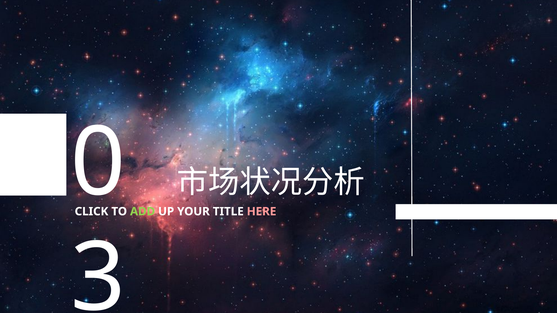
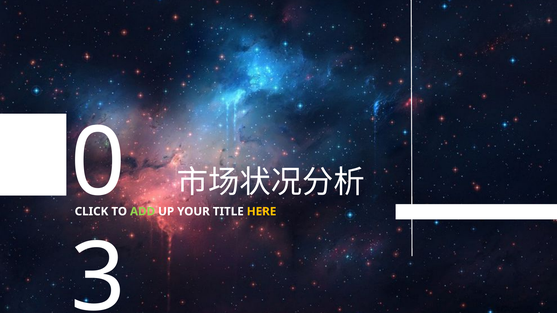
HERE colour: pink -> yellow
